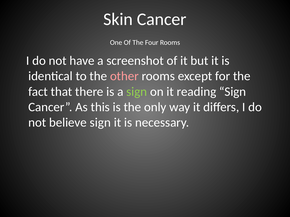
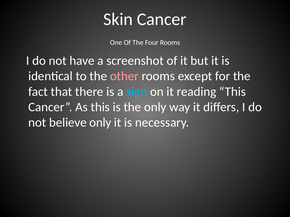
sign at (137, 92) colour: light green -> light blue
reading Sign: Sign -> This
believe sign: sign -> only
